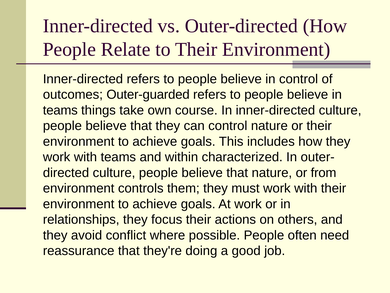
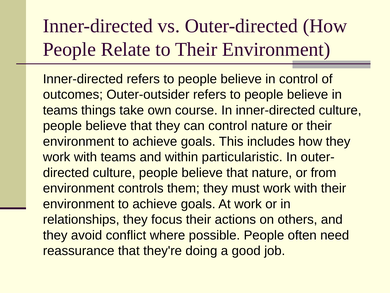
Outer-guarded: Outer-guarded -> Outer-outsider
characterized: characterized -> particularistic
